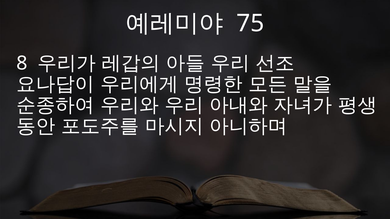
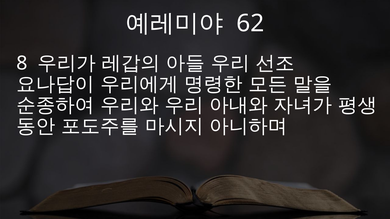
75: 75 -> 62
